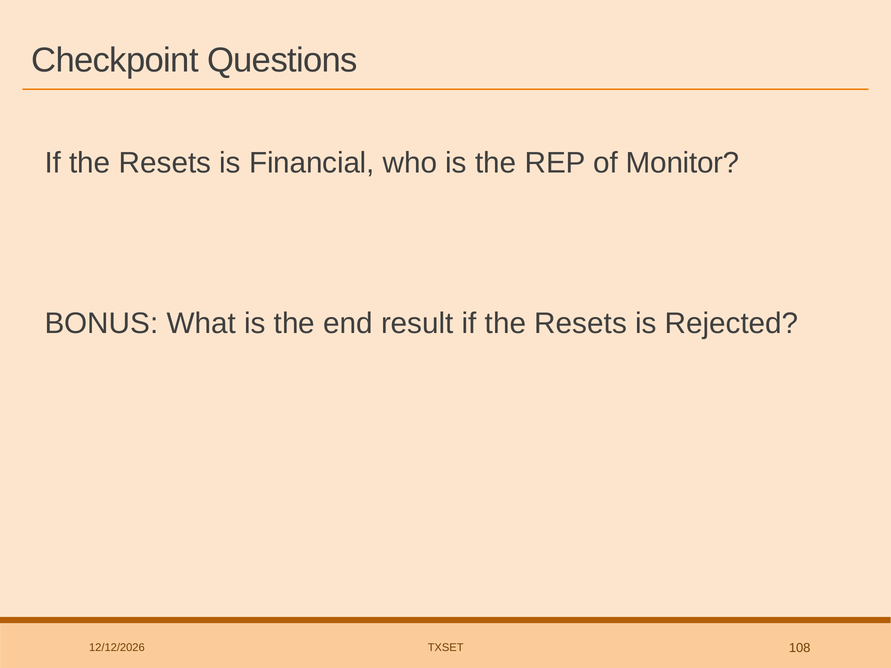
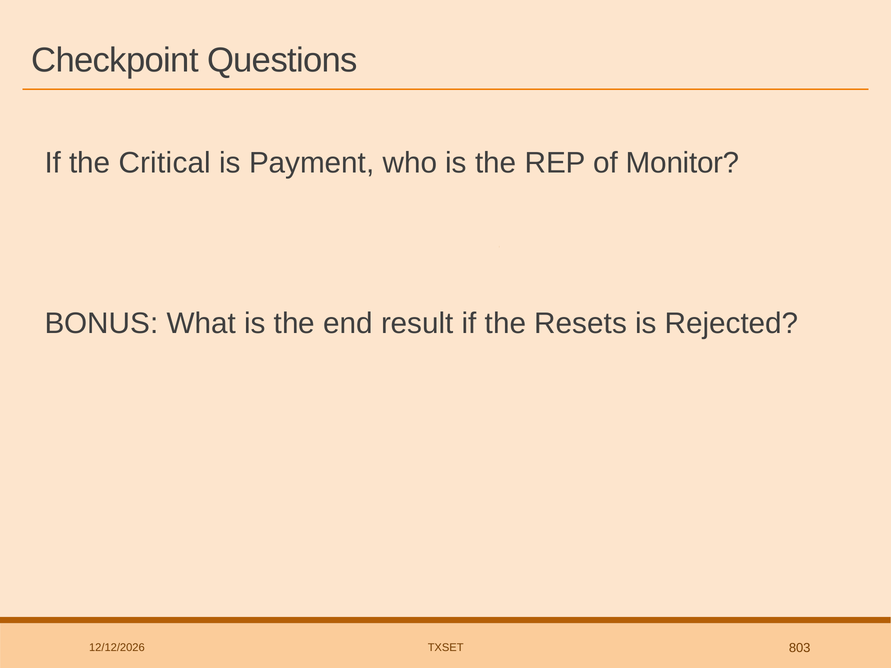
Resets at (165, 163): Resets -> Critical
Financial: Financial -> Payment
108: 108 -> 803
